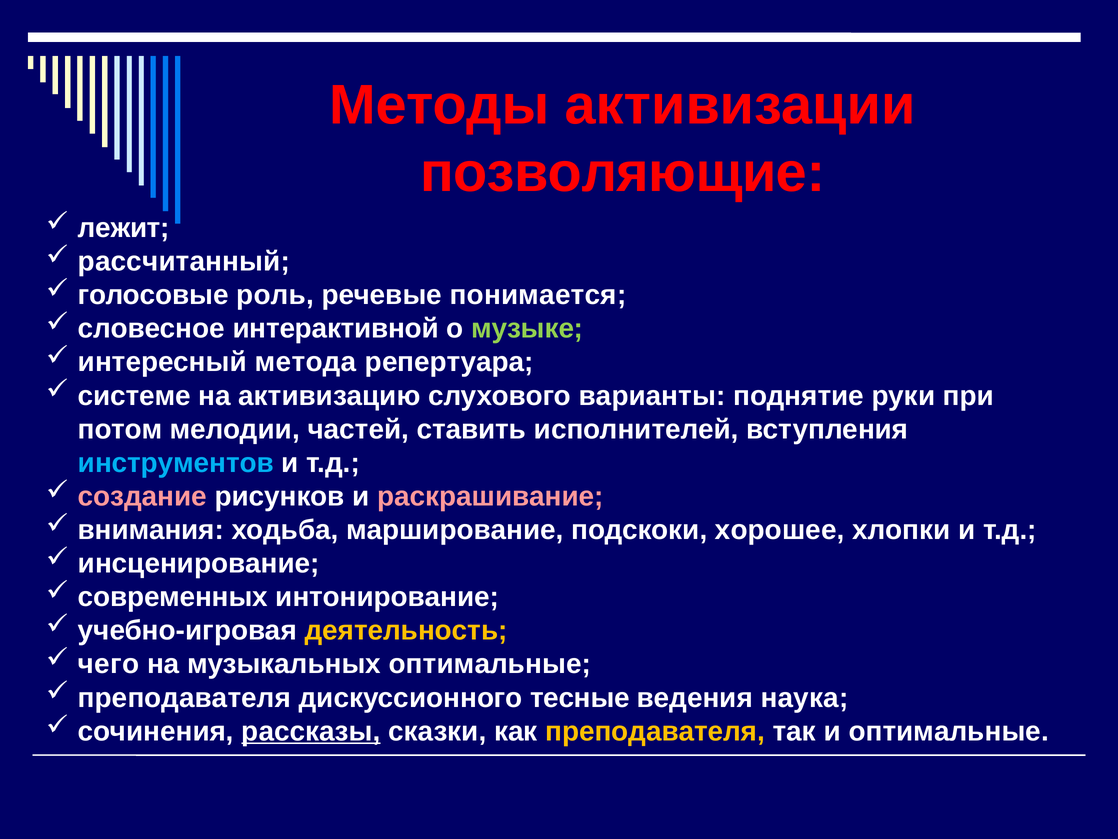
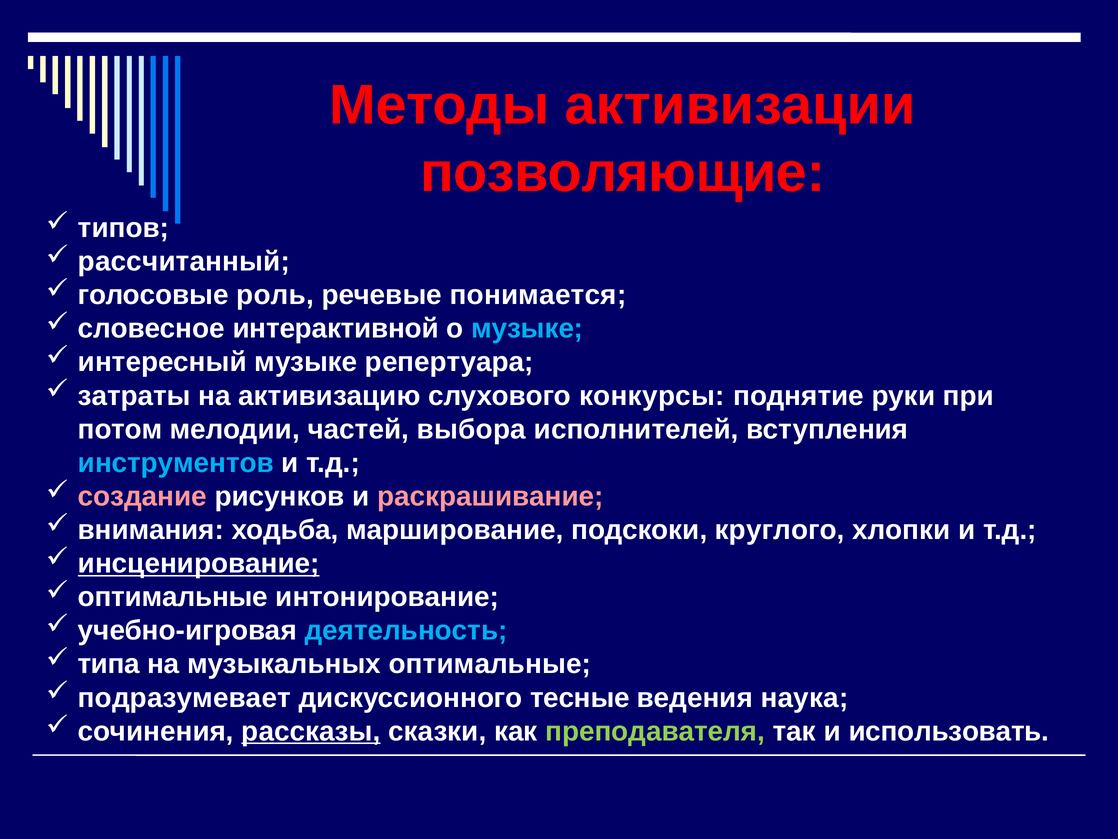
лежит: лежит -> типов
музыке at (527, 328) colour: light green -> light blue
интересный метода: метода -> музыке
системе: системе -> затраты
варианты: варианты -> конкурсы
ставить: ставить -> выбора
хорошее: хорошее -> круглого
инсценирование underline: none -> present
современных at (173, 597): современных -> оптимальные
деятельность colour: yellow -> light blue
чего: чего -> типа
преподавателя at (184, 697): преподавателя -> подразумевает
преподавателя at (655, 731) colour: yellow -> light green
и оптимальные: оптимальные -> использовать
